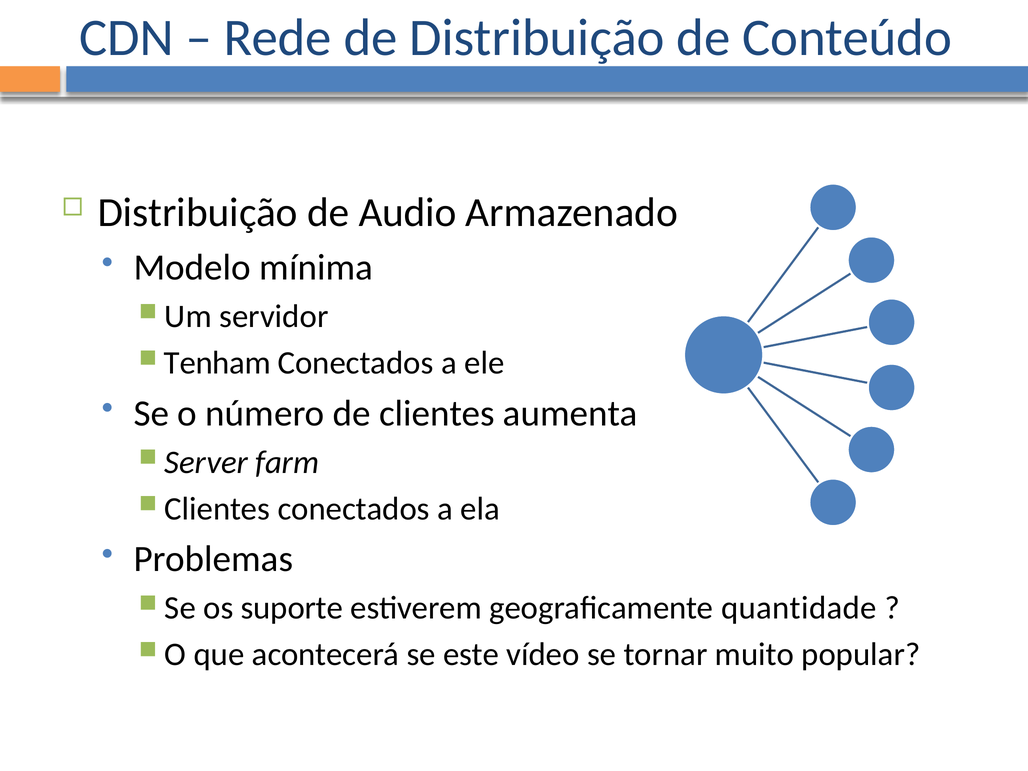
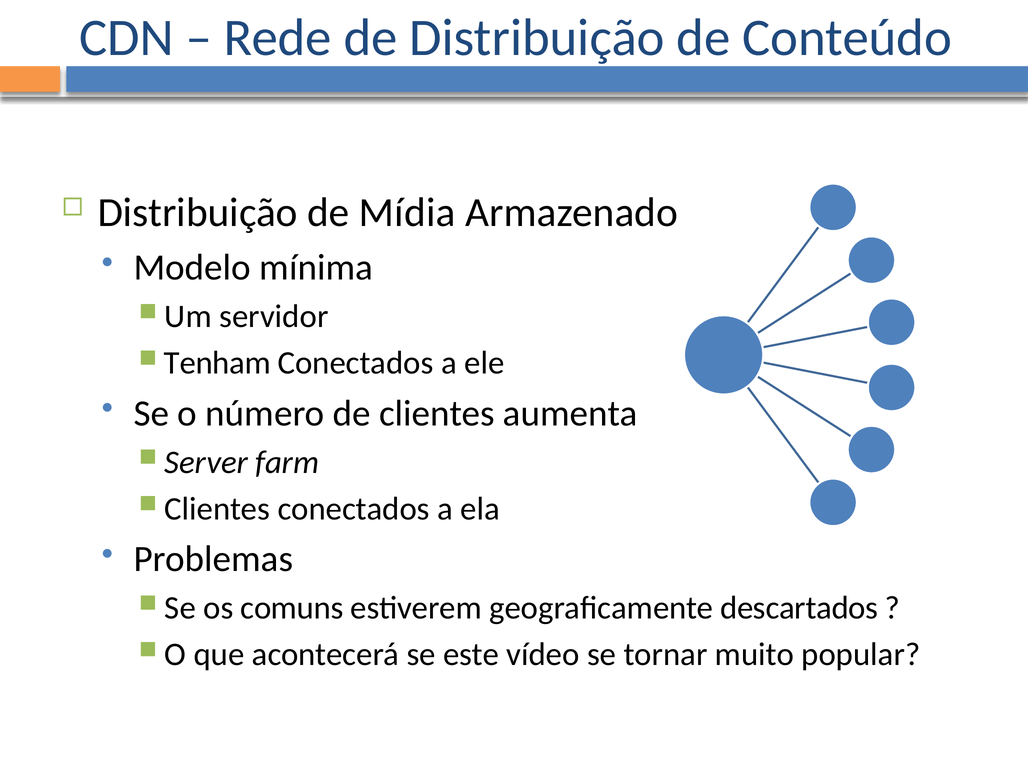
Audio: Audio -> Mídia
suporte: suporte -> comuns
quantidade: quantidade -> descartados
